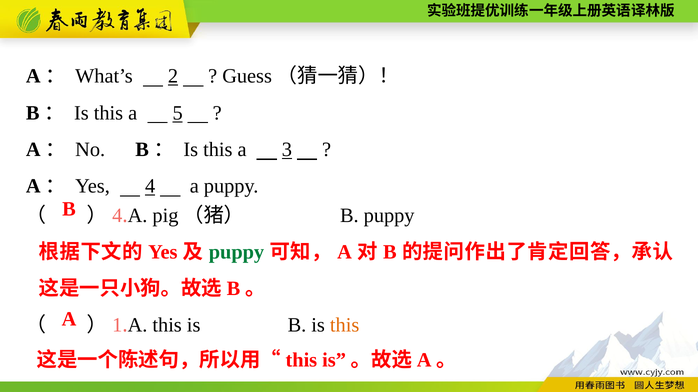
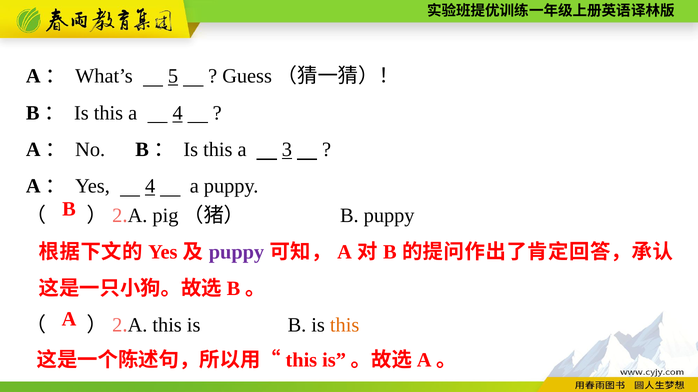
2: 2 -> 5
a 5: 5 -> 4
4 at (117, 216): 4 -> 2
puppy at (236, 252) colour: green -> purple
1 at (117, 326): 1 -> 2
